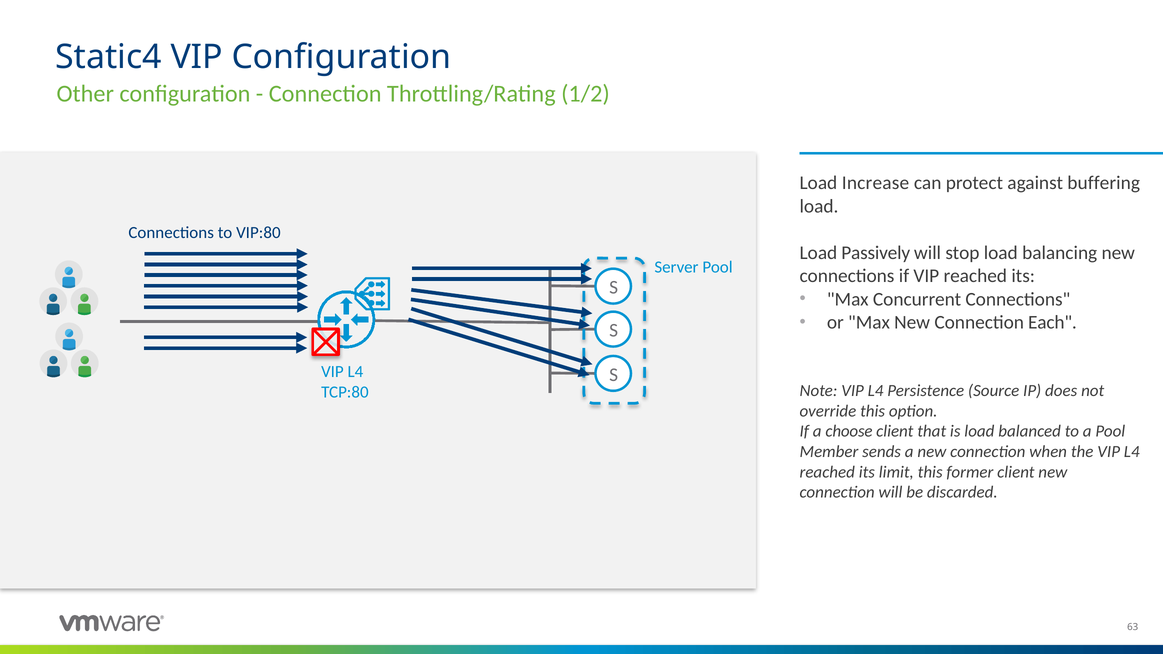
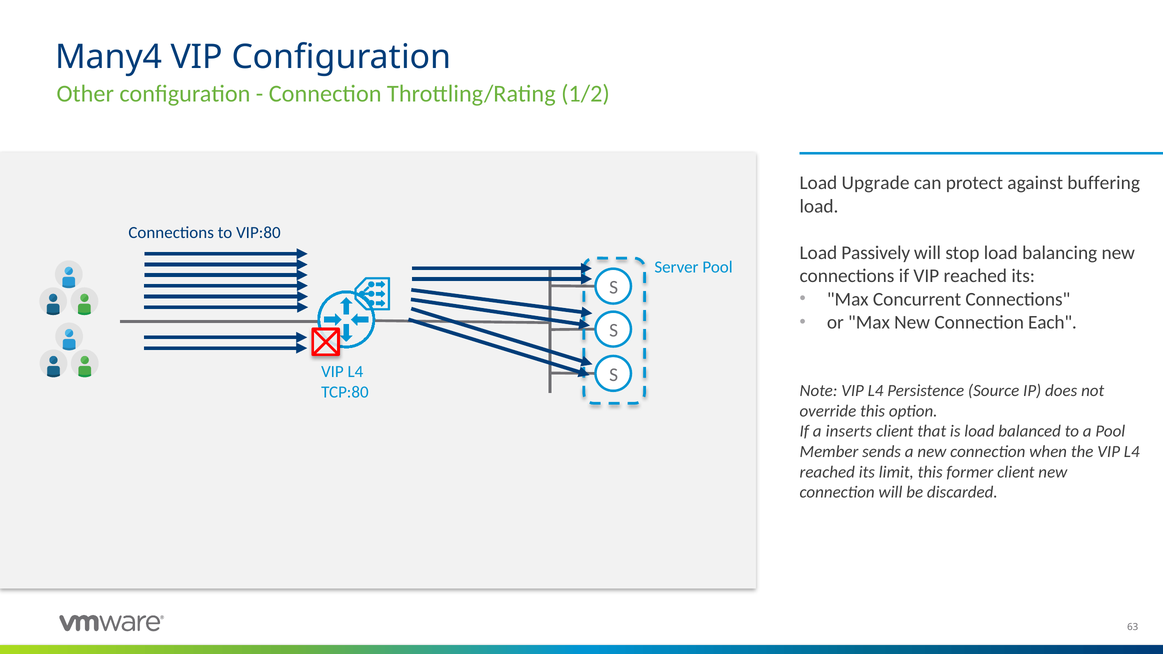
Static4: Static4 -> Many4
Increase: Increase -> Upgrade
choose: choose -> inserts
